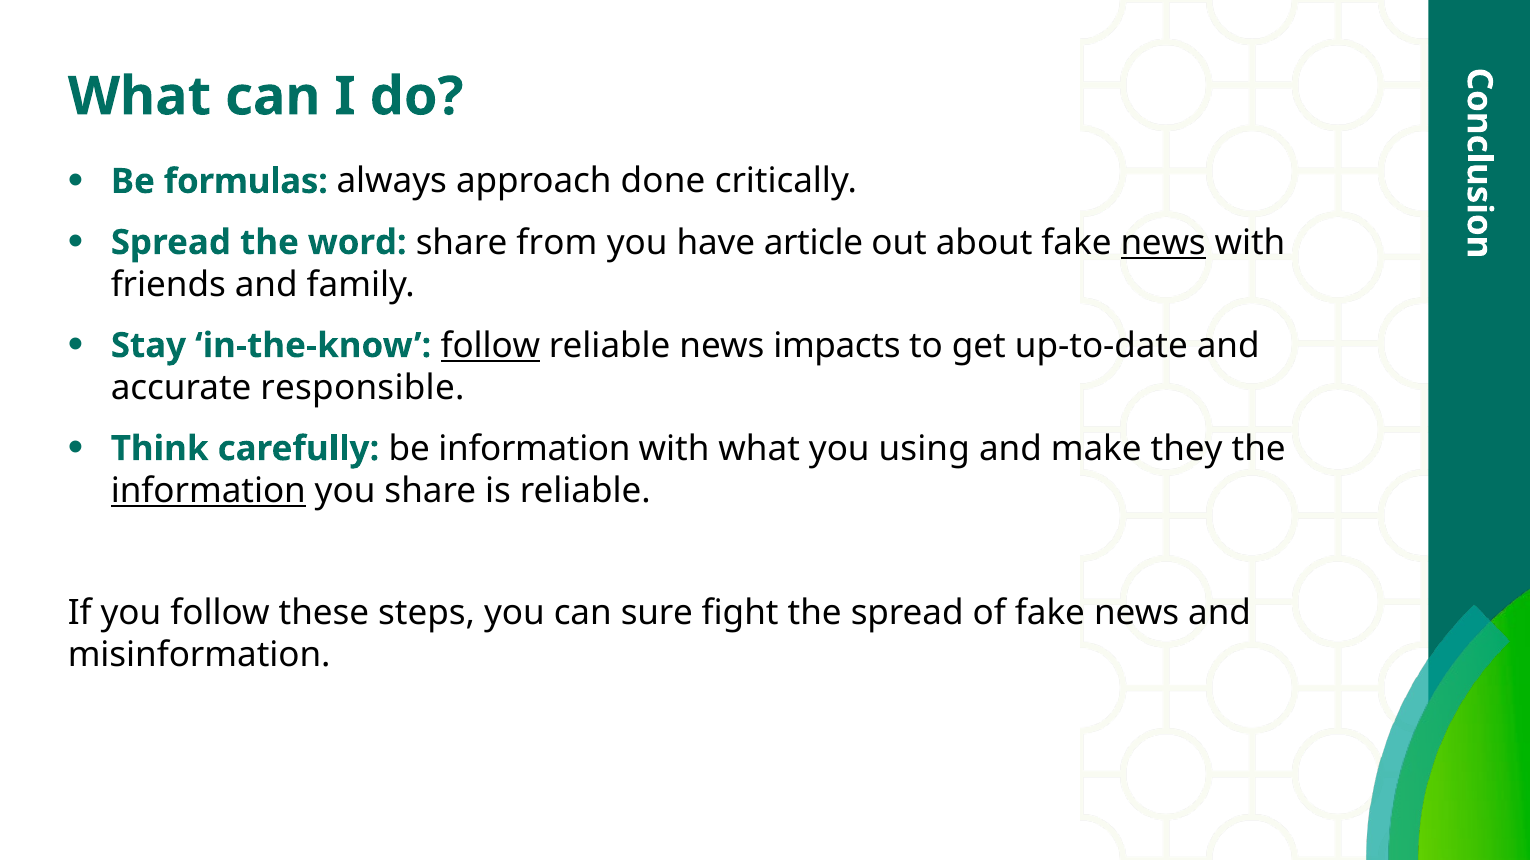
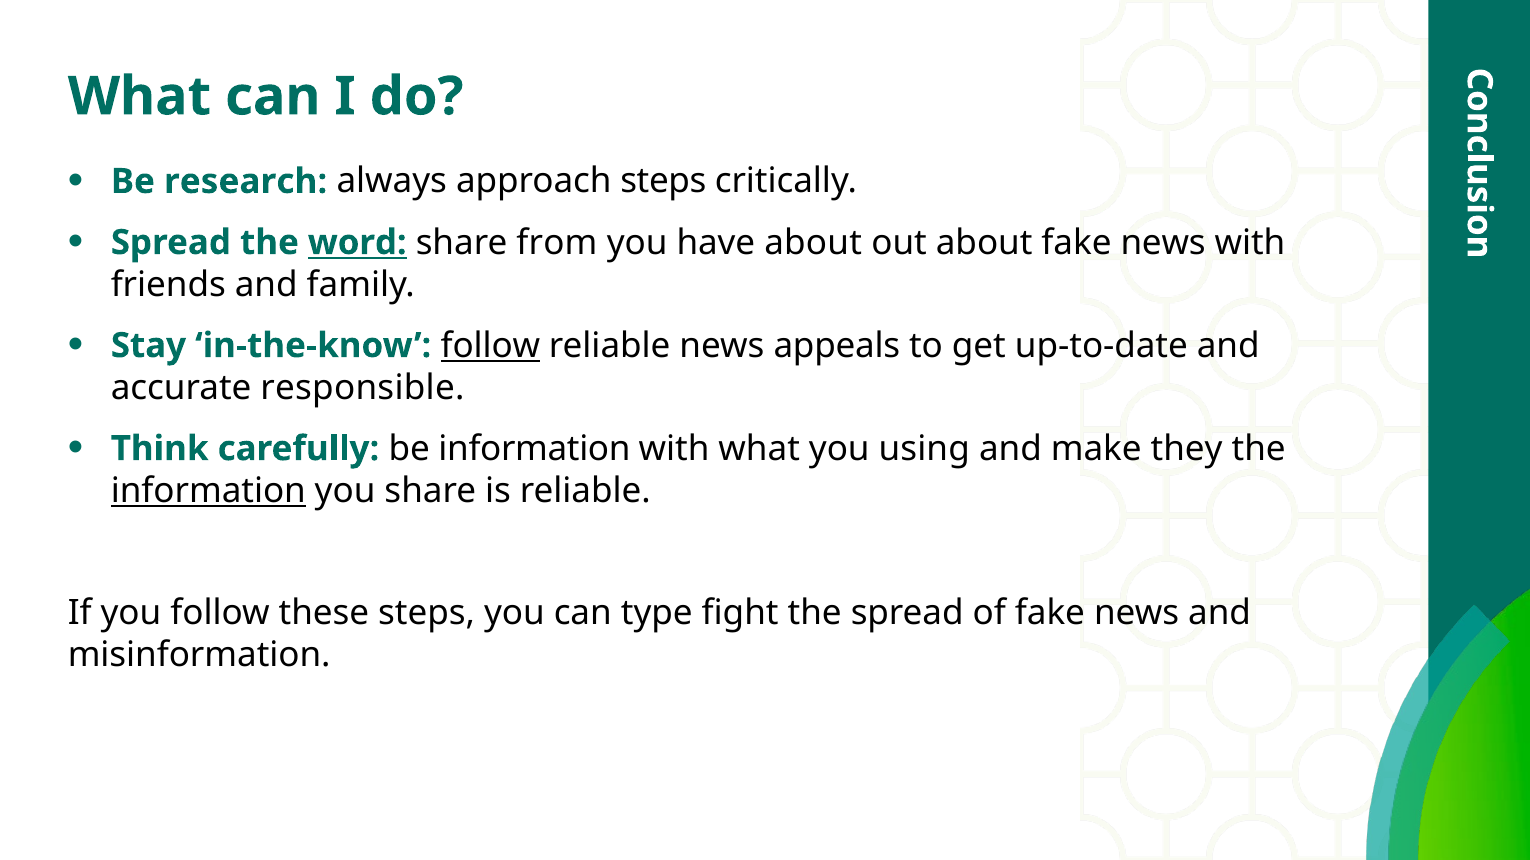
formulas: formulas -> research
approach done: done -> steps
word underline: none -> present
have article: article -> about
news at (1163, 243) underline: present -> none
impacts: impacts -> appeals
sure: sure -> type
